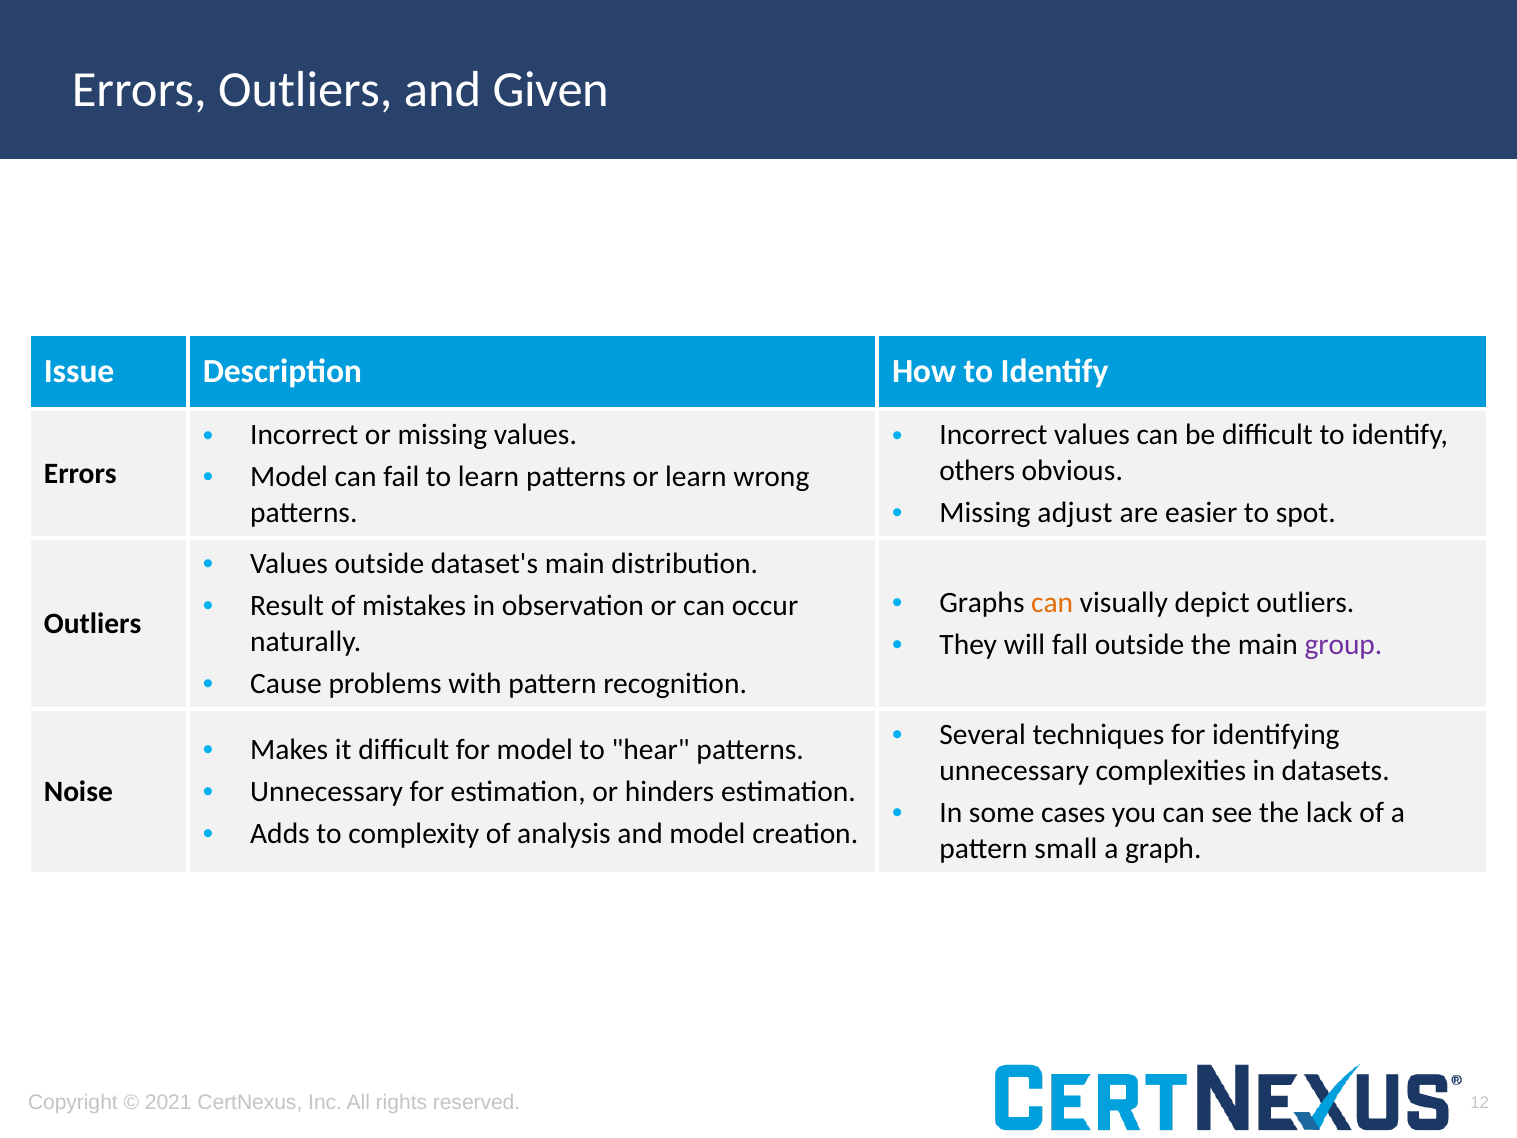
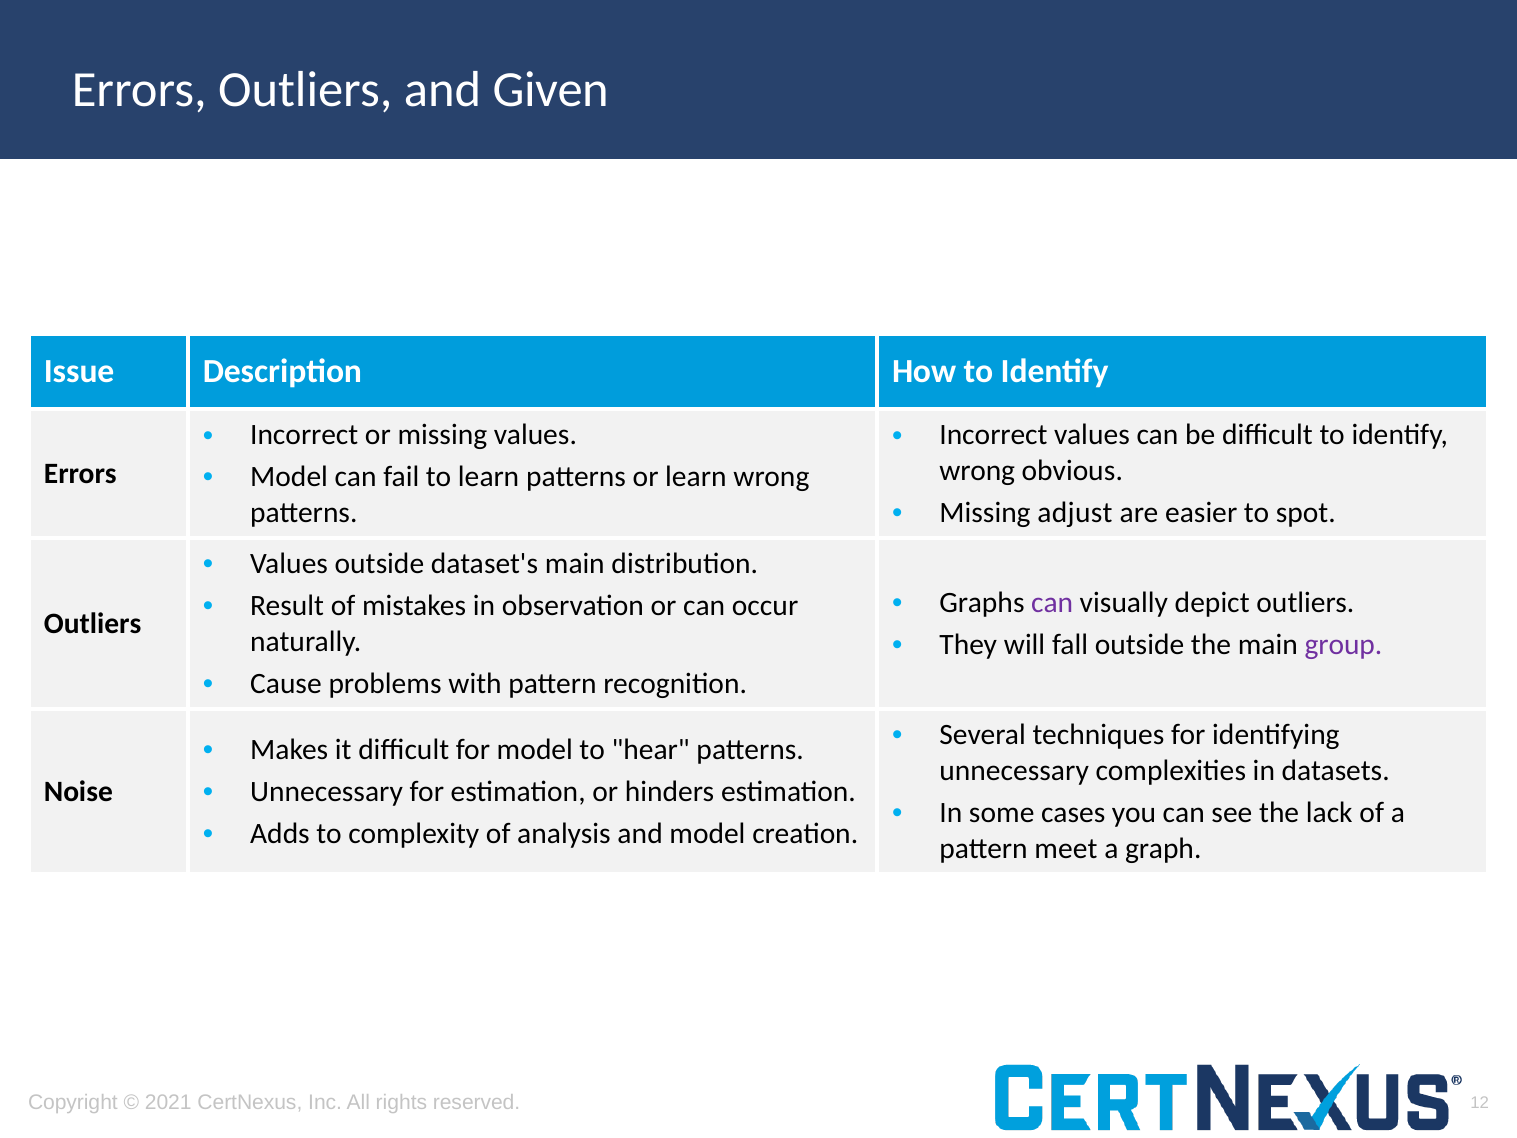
others at (977, 471): others -> wrong
can at (1052, 603) colour: orange -> purple
small: small -> meet
